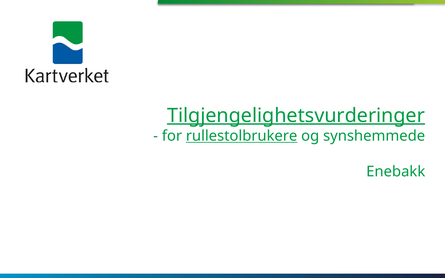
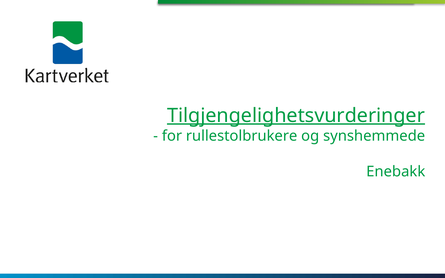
rullestolbrukere underline: present -> none
